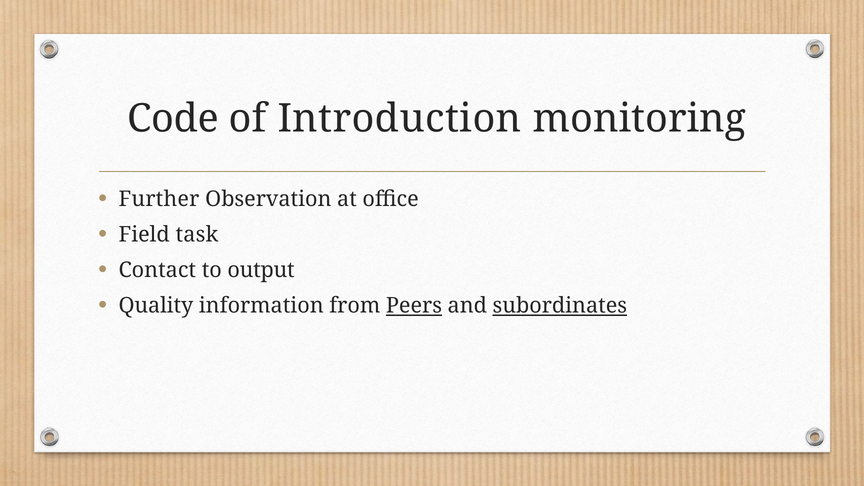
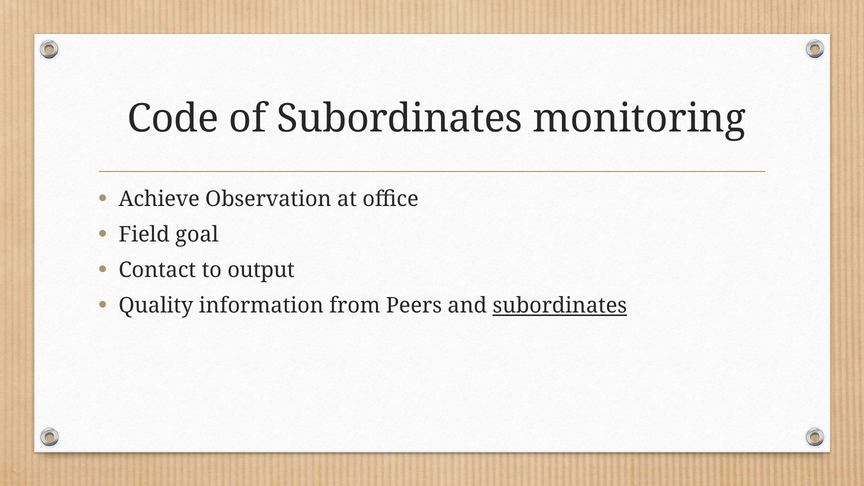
of Introduction: Introduction -> Subordinates
Further: Further -> Achieve
task: task -> goal
Peers underline: present -> none
